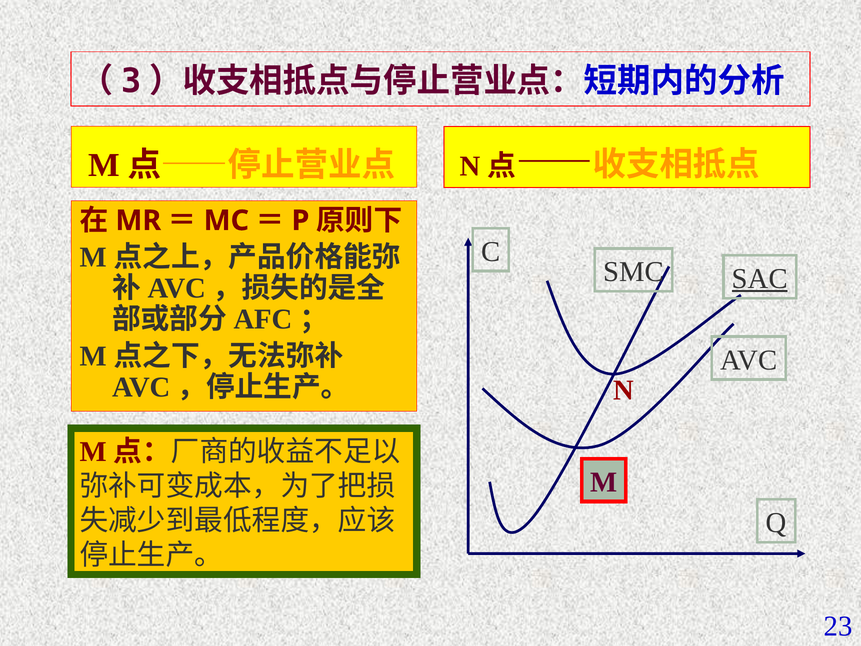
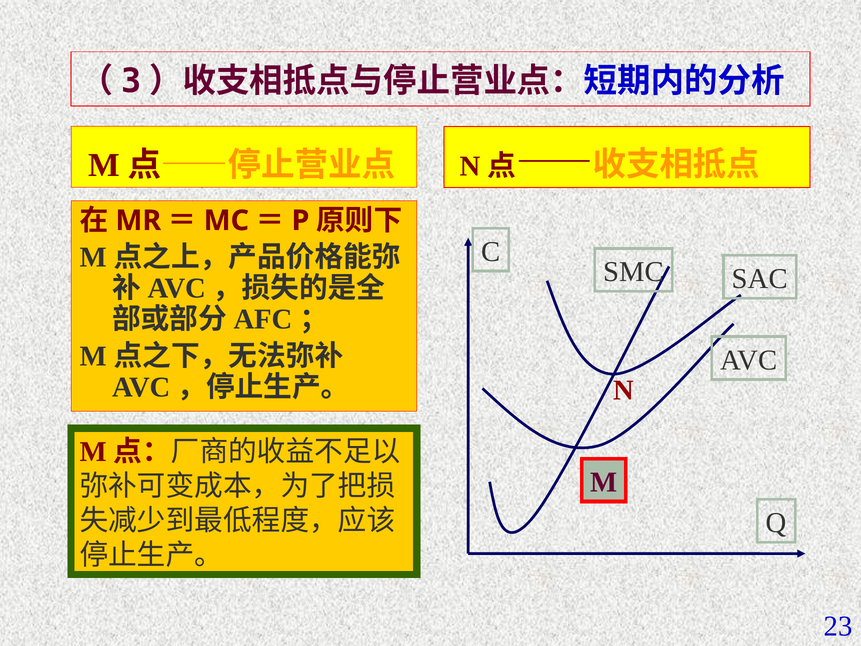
SAC underline: present -> none
